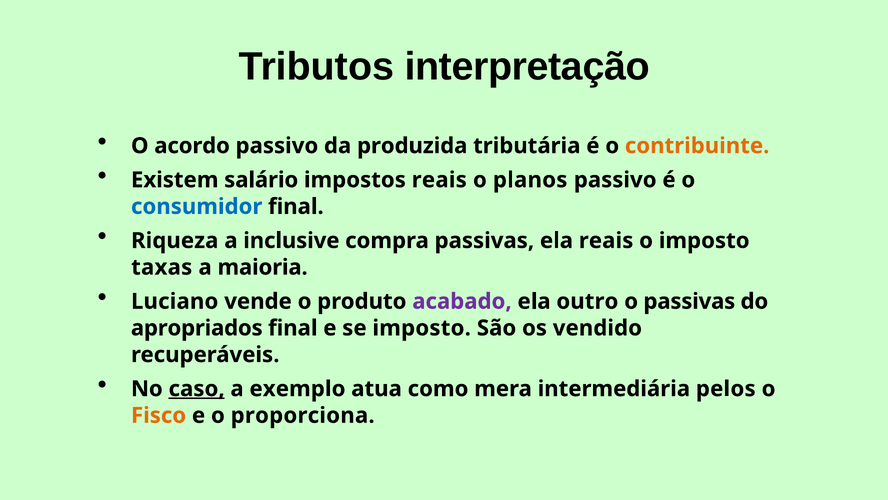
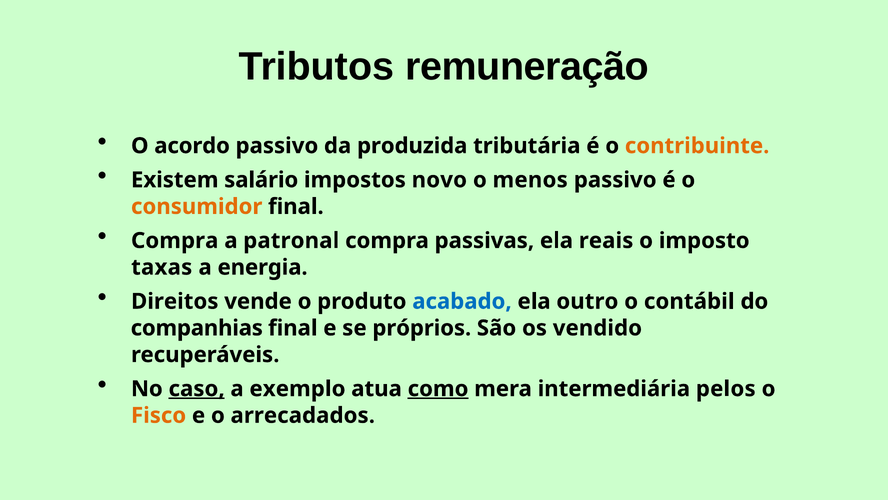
interpretação: interpretação -> remuneração
impostos reais: reais -> novo
planos: planos -> menos
consumidor colour: blue -> orange
Riqueza at (175, 240): Riqueza -> Compra
inclusive: inclusive -> patronal
maioria: maioria -> energia
Luciano: Luciano -> Direitos
acabado colour: purple -> blue
o passivas: passivas -> contábil
apropriados: apropriados -> companhias
se imposto: imposto -> próprios
como underline: none -> present
proporciona: proporciona -> arrecadados
